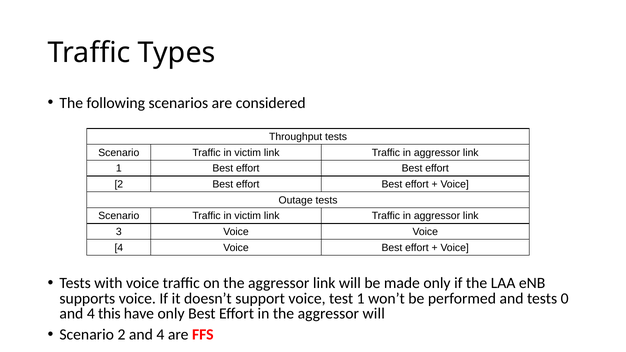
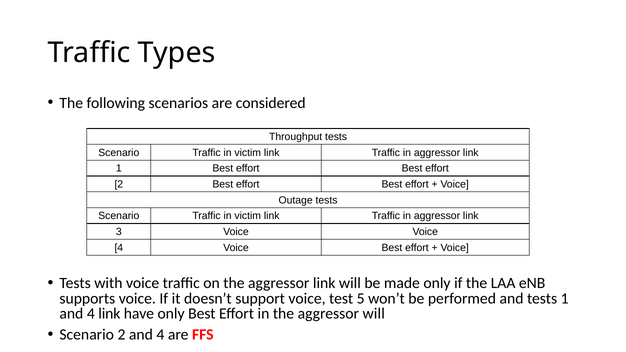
test 1: 1 -> 5
tests 0: 0 -> 1
4 this: this -> link
